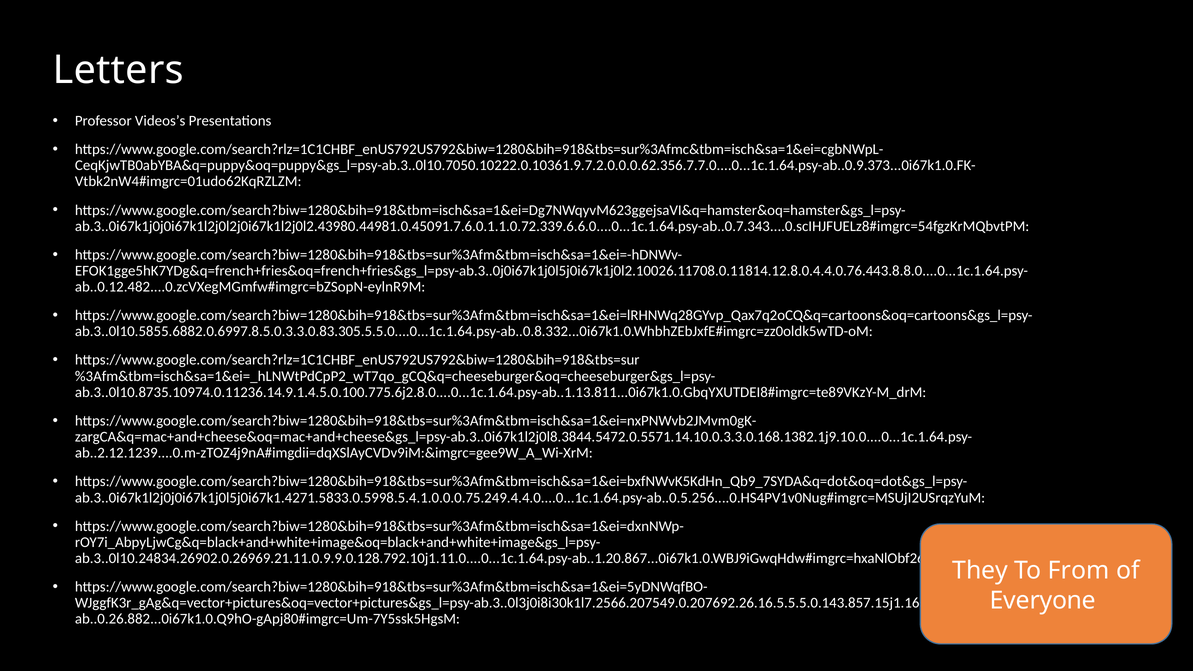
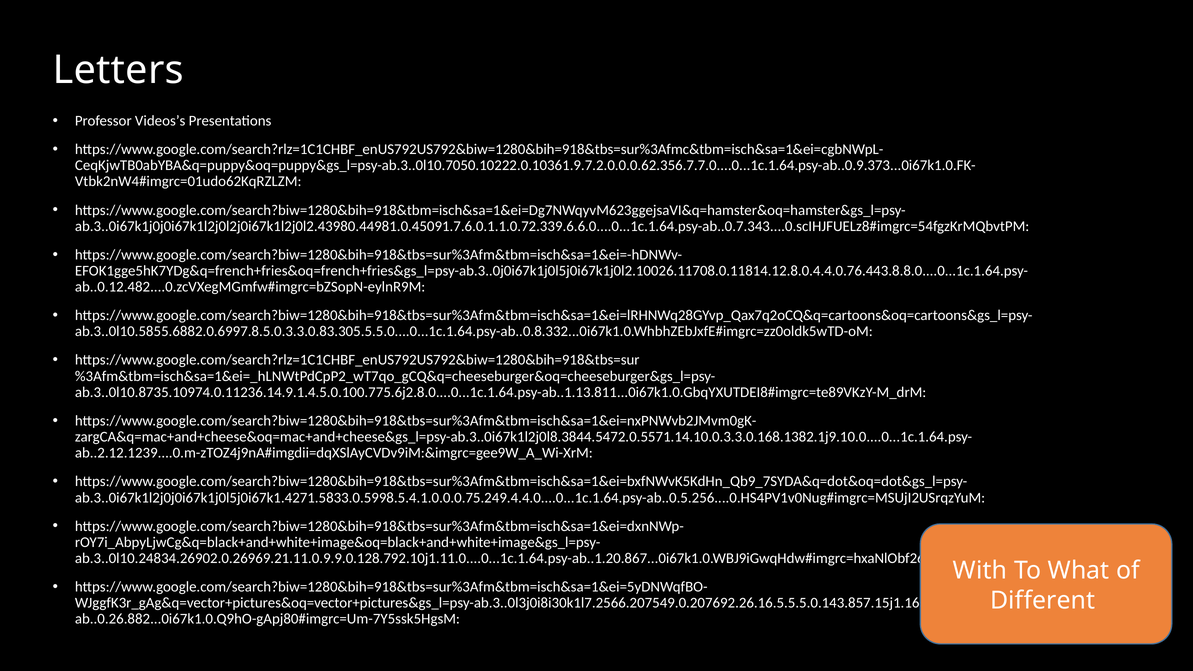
They: They -> With
From: From -> What
Everyone: Everyone -> Different
